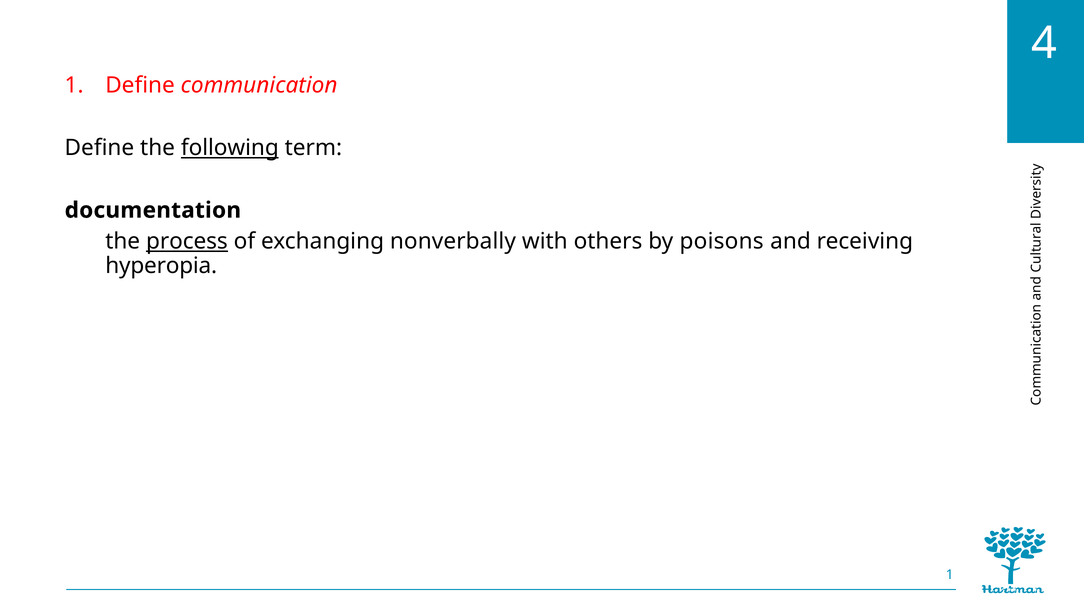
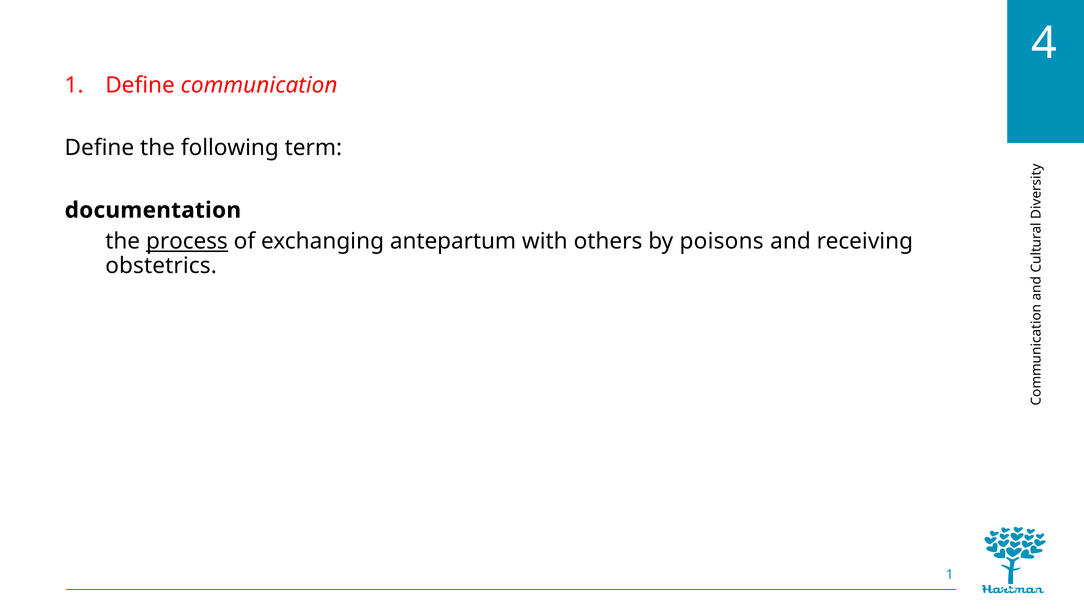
following underline: present -> none
nonverbally: nonverbally -> antepartum
hyperopia: hyperopia -> obstetrics
